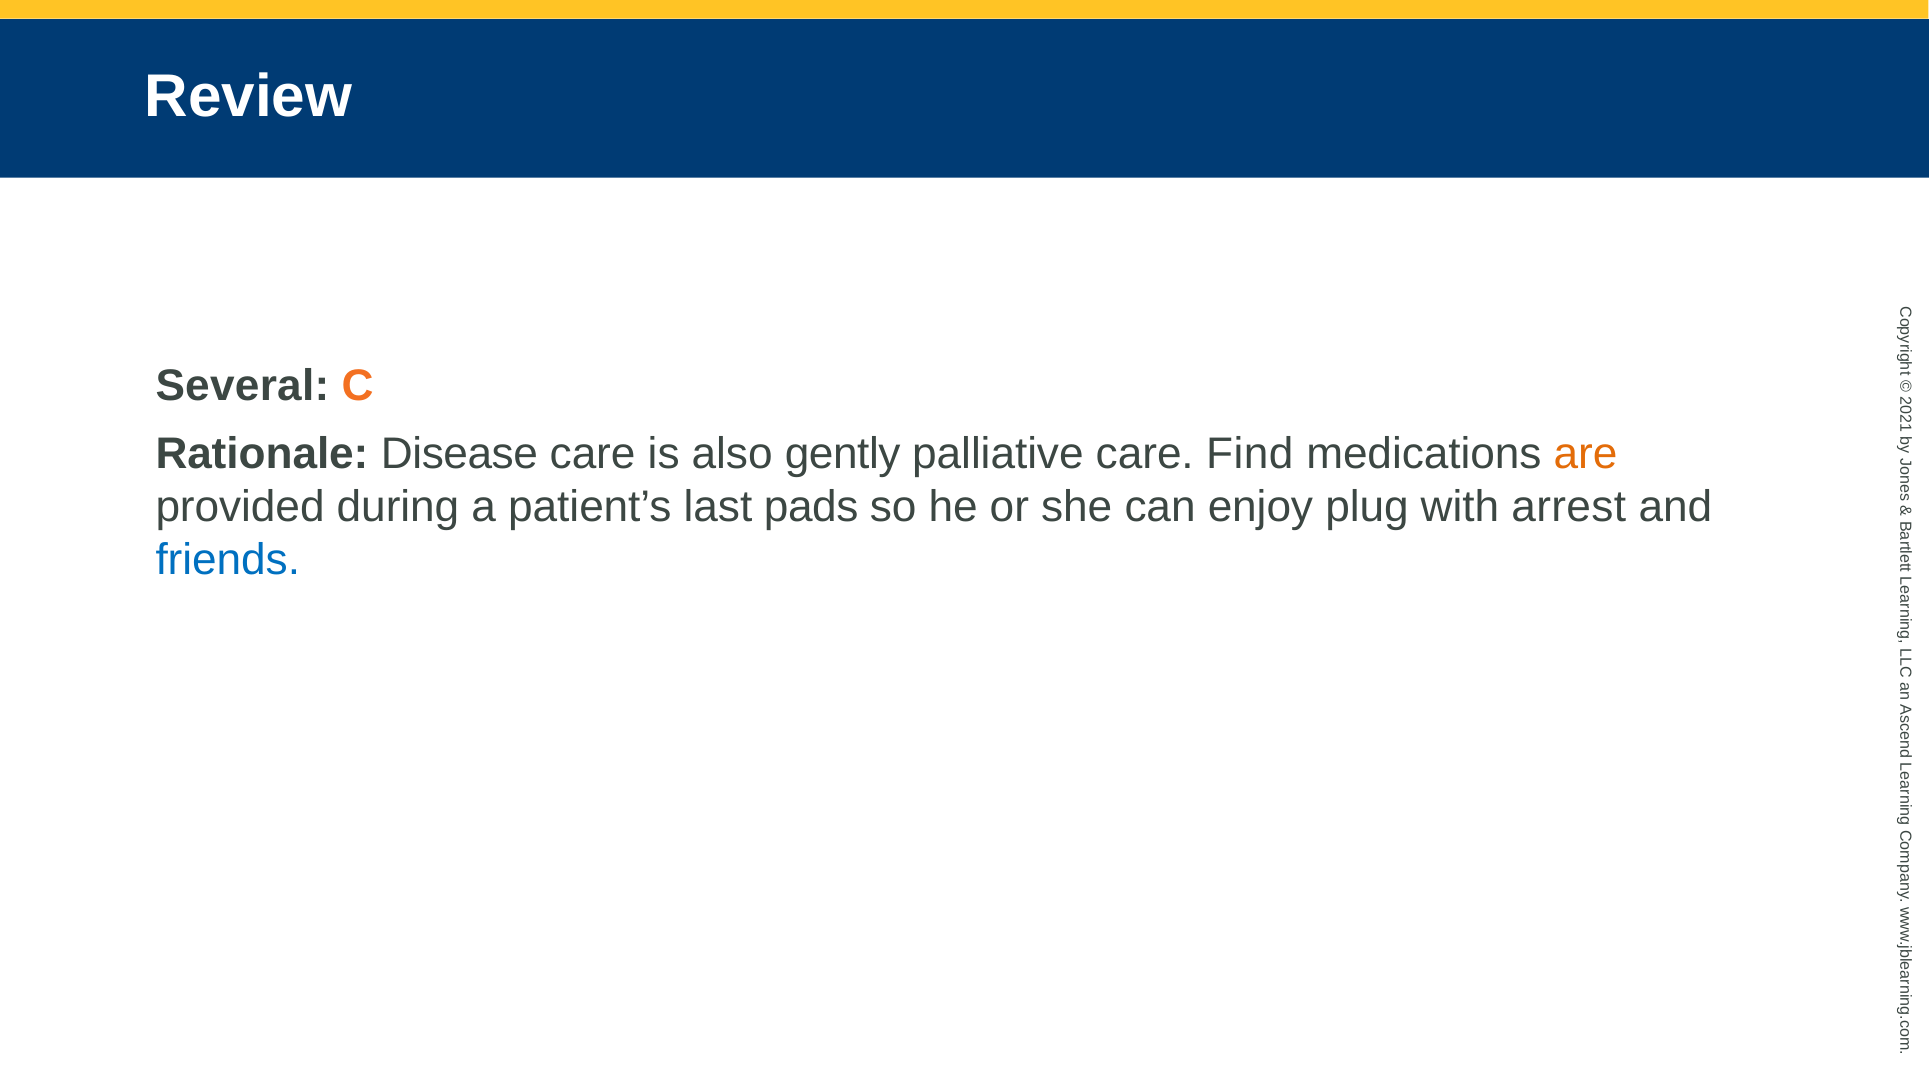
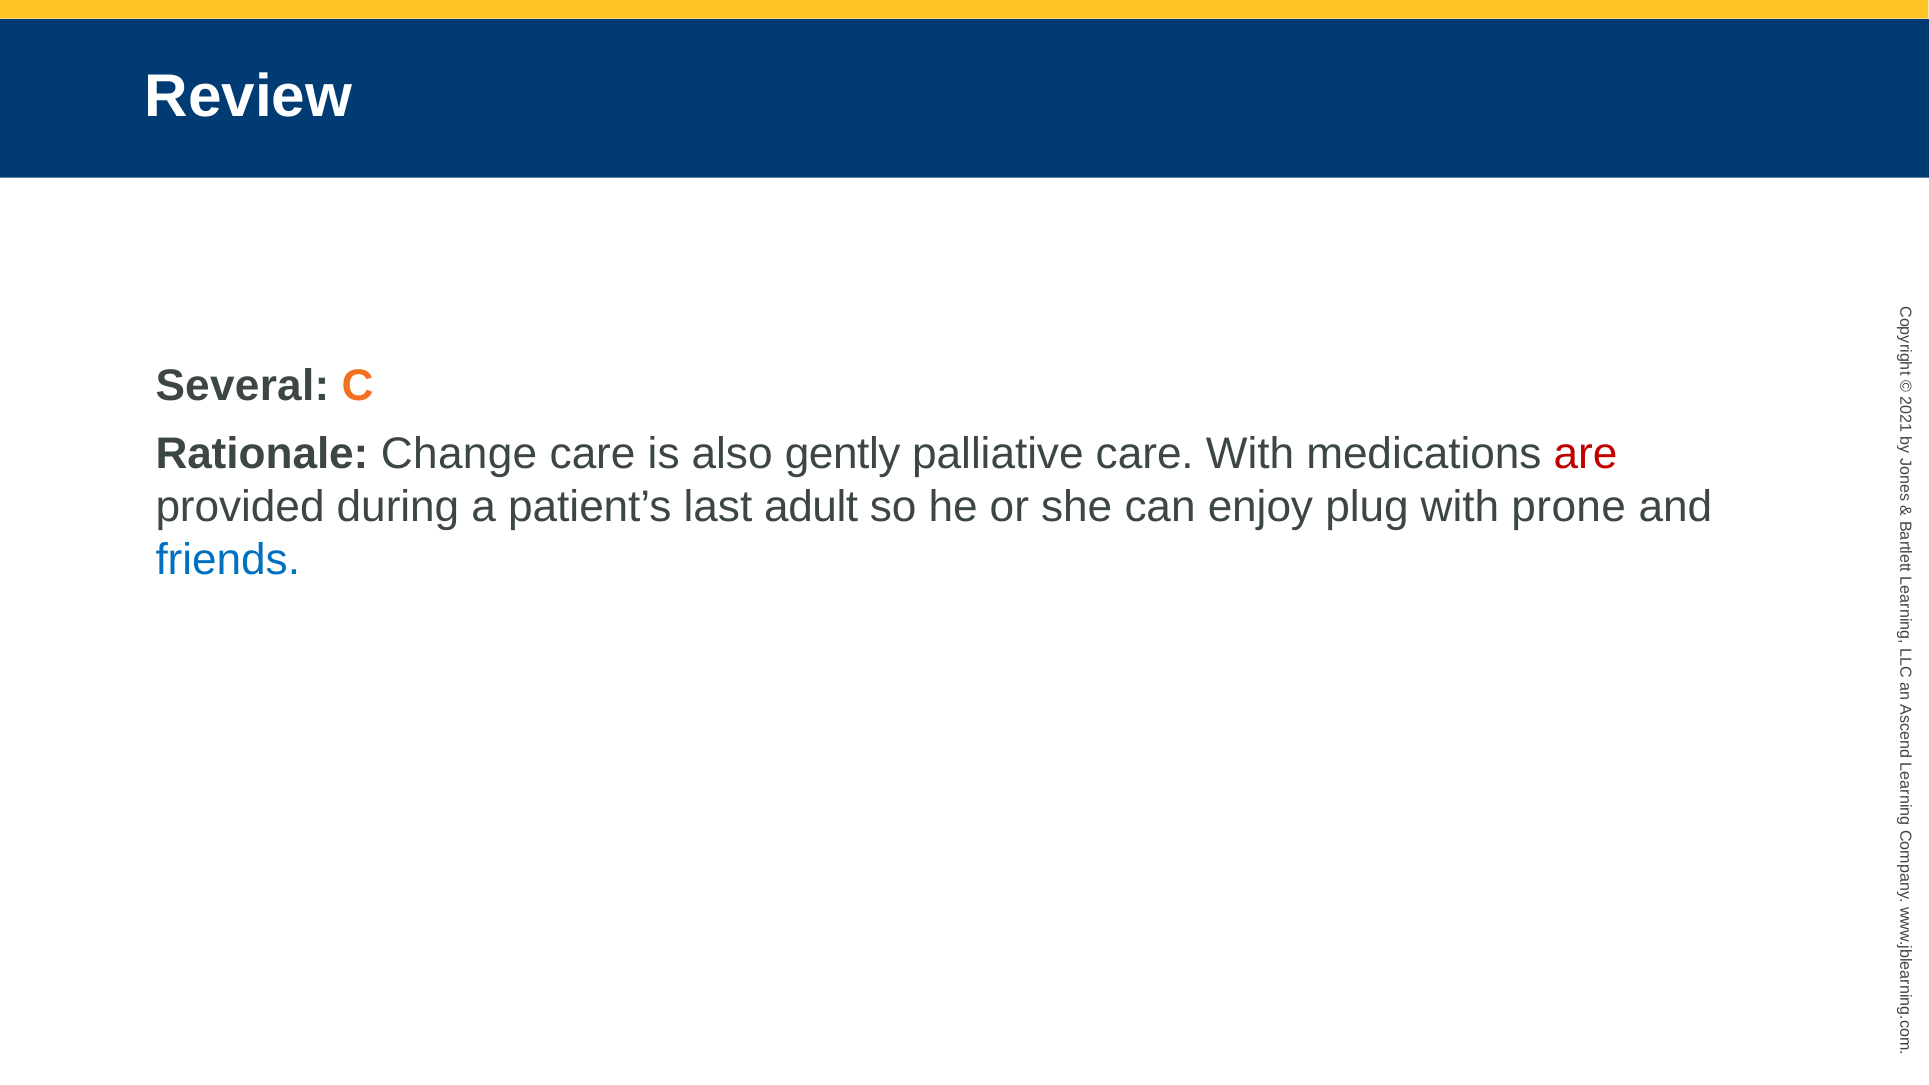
Disease: Disease -> Change
care Find: Find -> With
are colour: orange -> red
pads: pads -> adult
arrest: arrest -> prone
